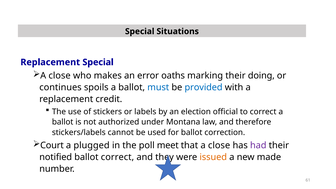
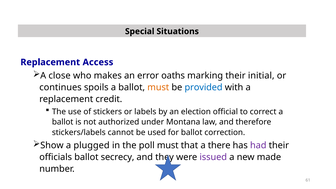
Replacement Special: Special -> Access
doing: doing -> initial
must at (158, 87) colour: blue -> orange
Court: Court -> Show
poll meet: meet -> must
that a close: close -> there
notified: notified -> officials
ballot correct: correct -> secrecy
issued colour: orange -> purple
